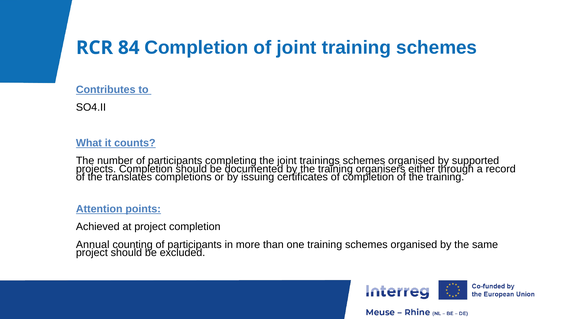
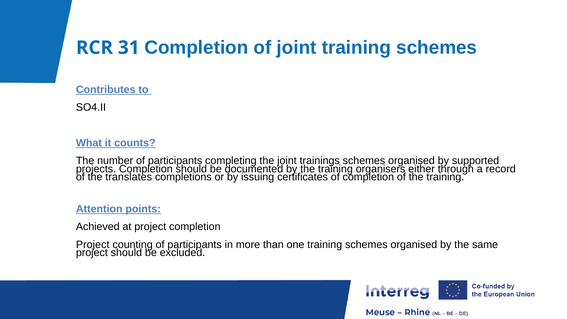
84: 84 -> 31
Annual at (93, 244): Annual -> Project
